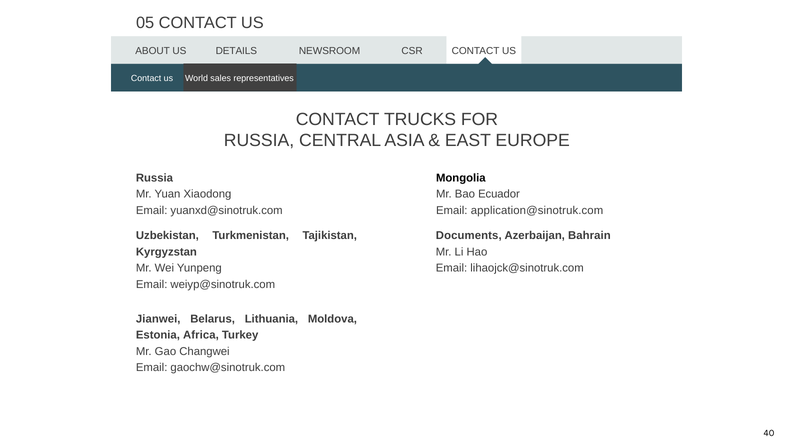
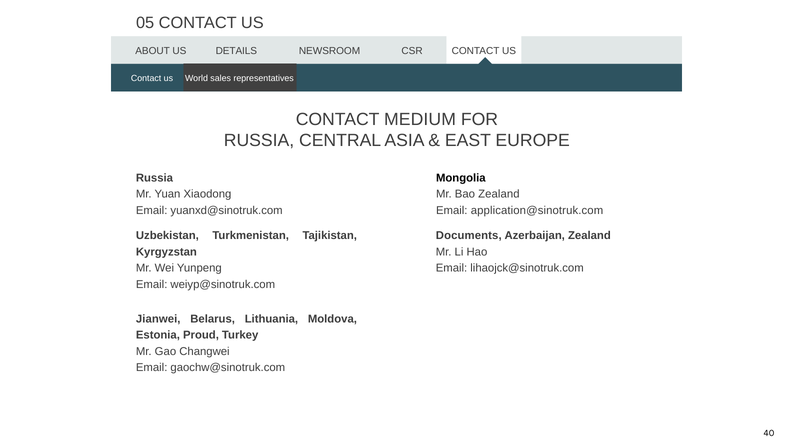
TRUCKS: TRUCKS -> MEDIUM
Bao Ecuador: Ecuador -> Zealand
Azerbaijan Bahrain: Bahrain -> Zealand
Africa: Africa -> Proud
